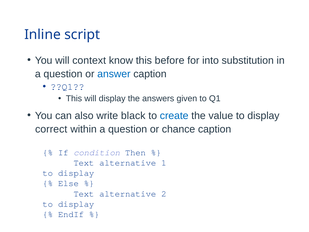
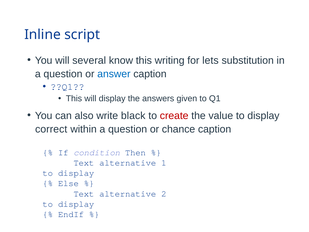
context: context -> several
before: before -> writing
into: into -> lets
create colour: blue -> red
